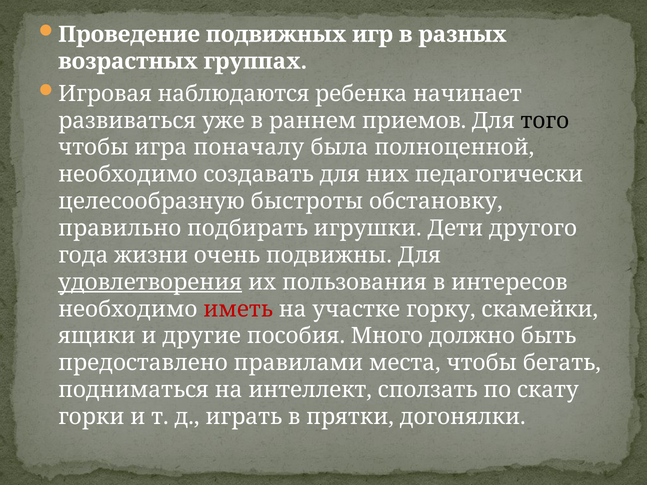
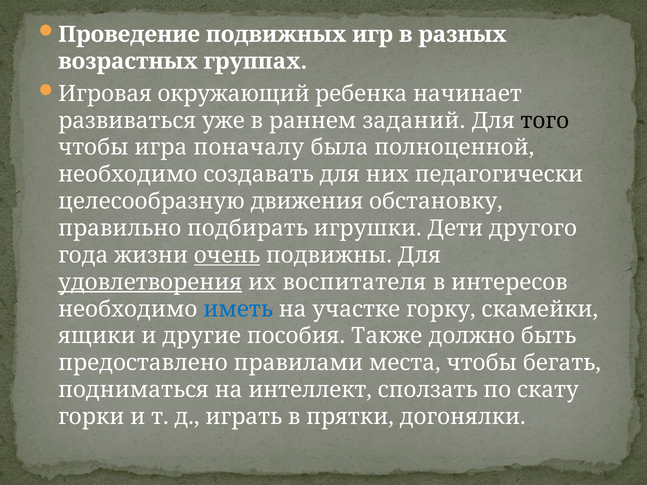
наблюдаются: наблюдаются -> окружающий
приемов: приемов -> заданий
быстроты: быстроты -> движения
очень underline: none -> present
пользования: пользования -> воспитателя
иметь colour: red -> blue
Много: Много -> Также
